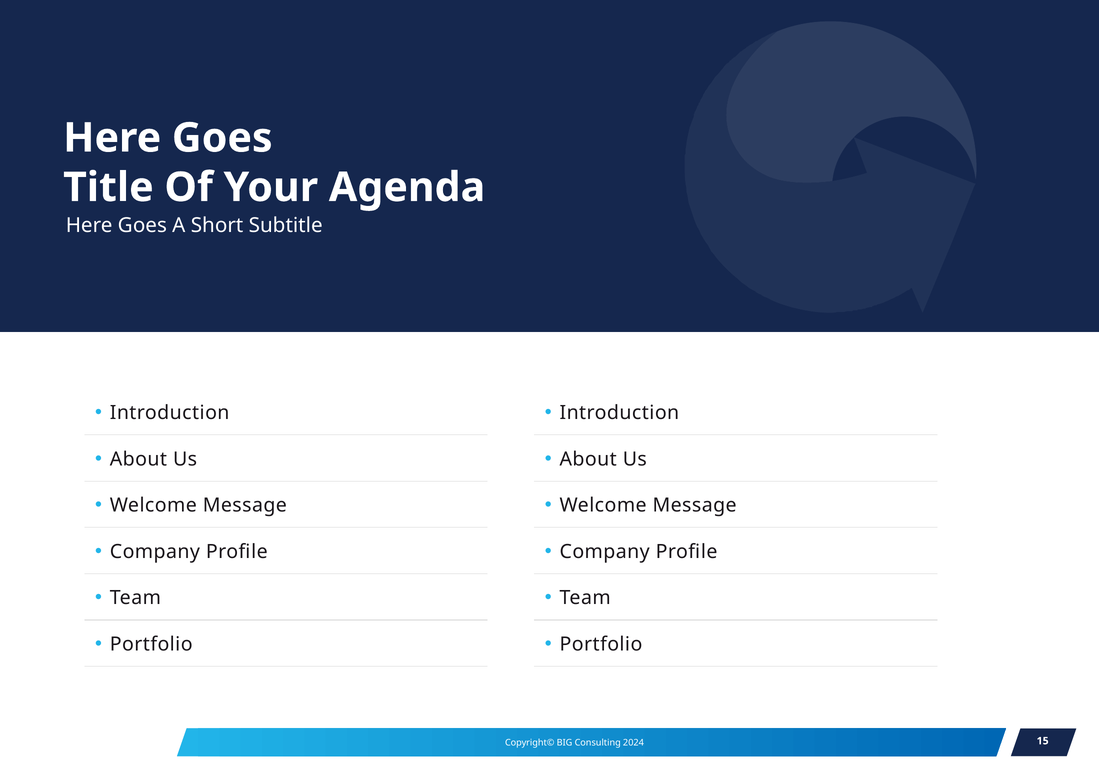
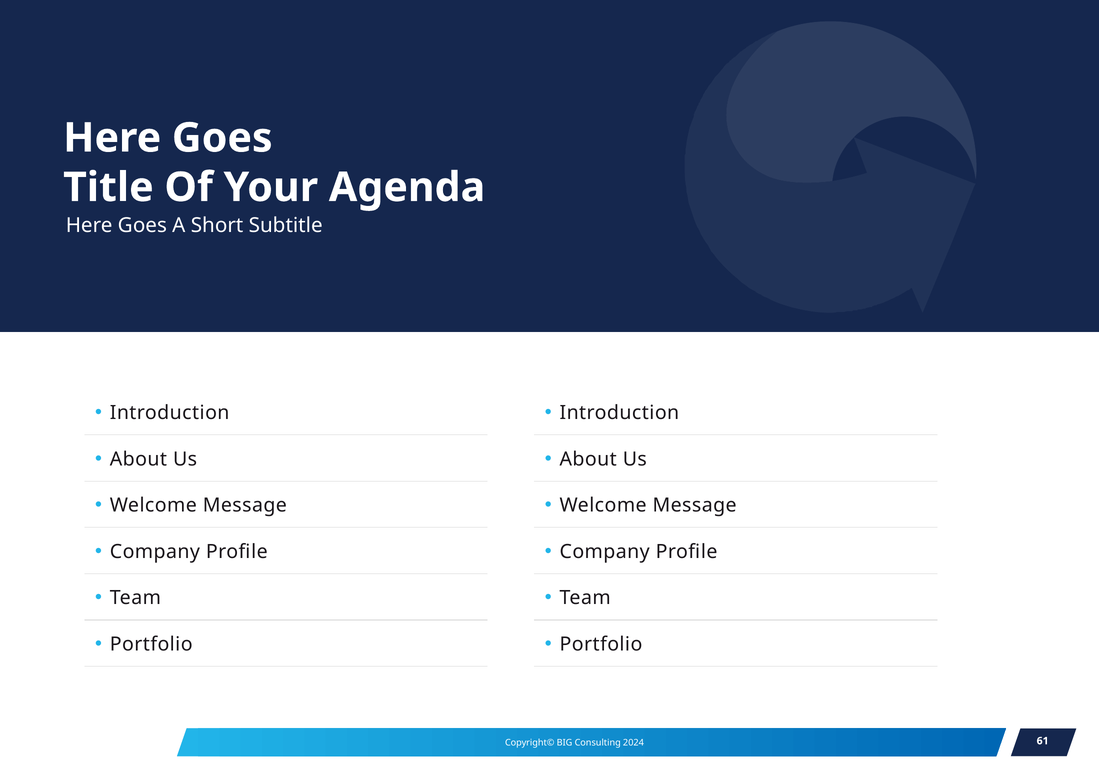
15: 15 -> 61
